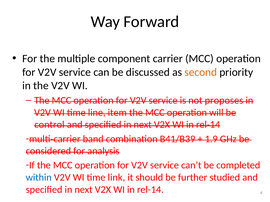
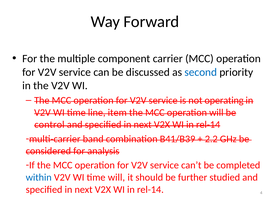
second colour: orange -> blue
proposes: proposes -> operating
1.9: 1.9 -> 2.2
time link: link -> will
